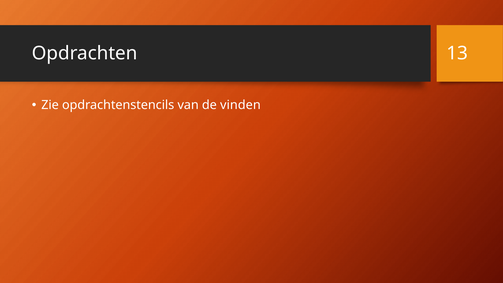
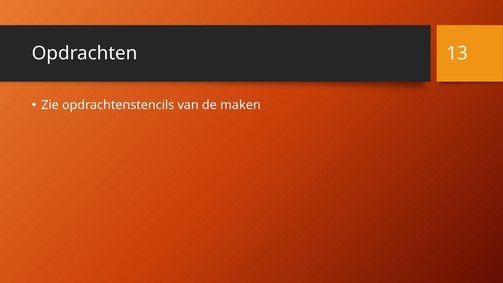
vinden: vinden -> maken
